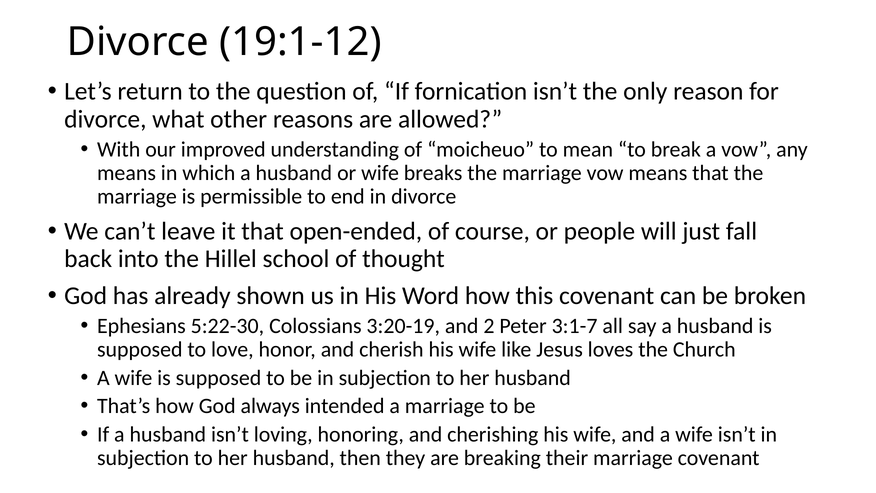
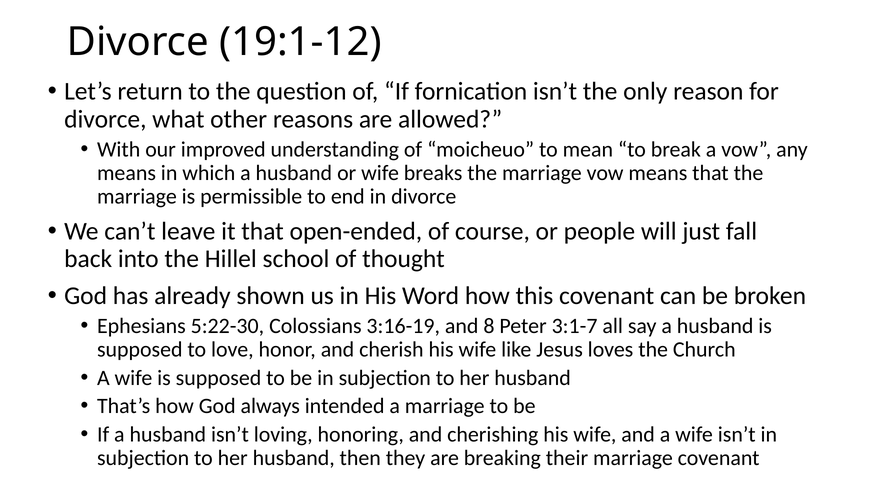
3:20-19: 3:20-19 -> 3:16-19
2: 2 -> 8
